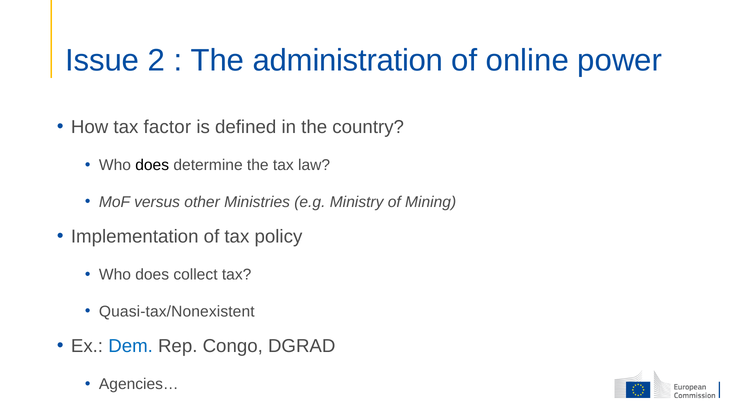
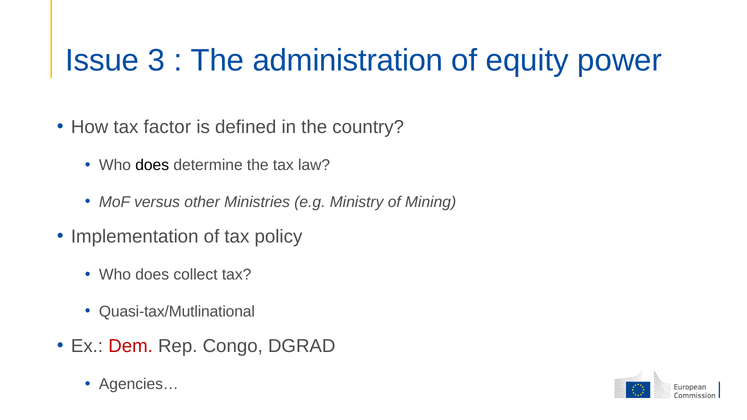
2: 2 -> 3
online: online -> equity
Quasi-tax/Nonexistent: Quasi-tax/Nonexistent -> Quasi-tax/Mutlinational
Dem colour: blue -> red
